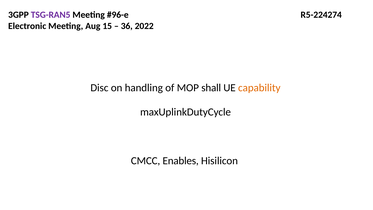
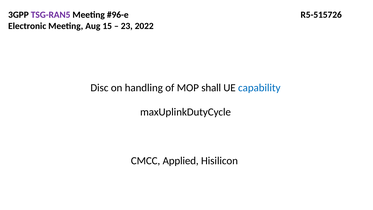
R5-224274: R5-224274 -> R5-515726
36: 36 -> 23
capability colour: orange -> blue
Enables: Enables -> Applied
